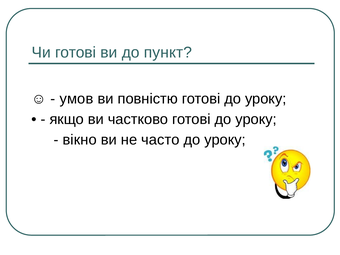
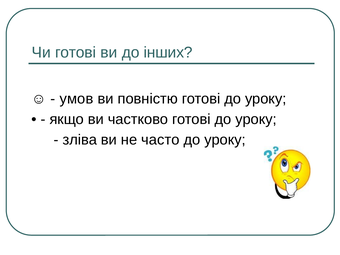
пункт: пункт -> інших
вікно: вікно -> зліва
